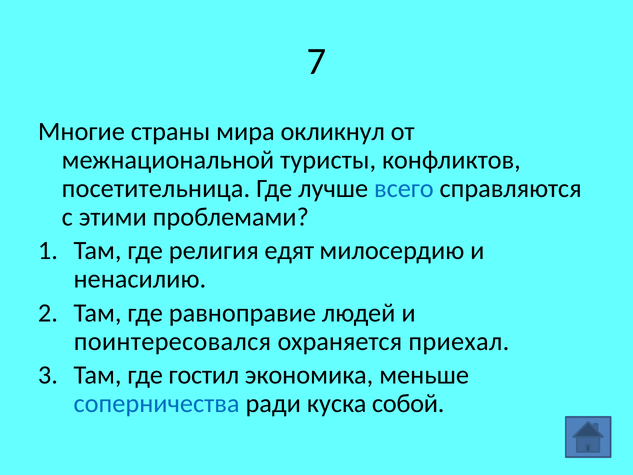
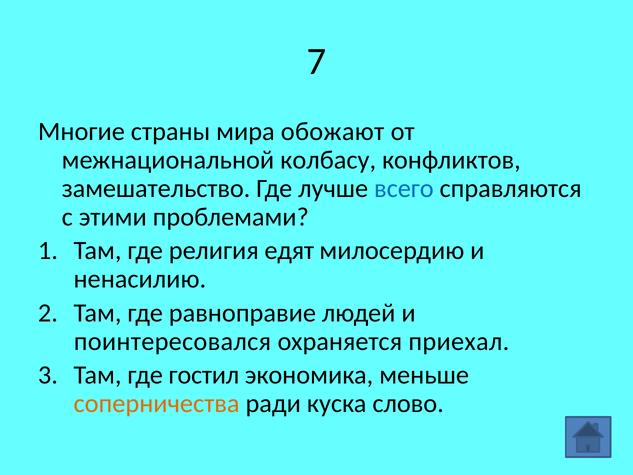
окликнул: окликнул -> обожают
туристы: туристы -> колбасу
посетительница: посетительница -> замешательство
соперничества colour: blue -> orange
собой: собой -> слово
